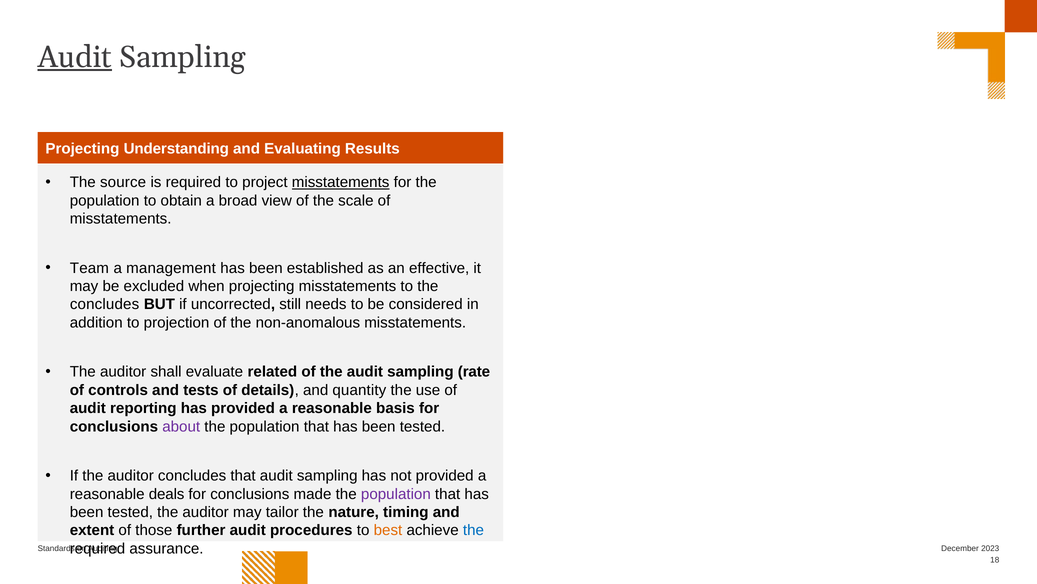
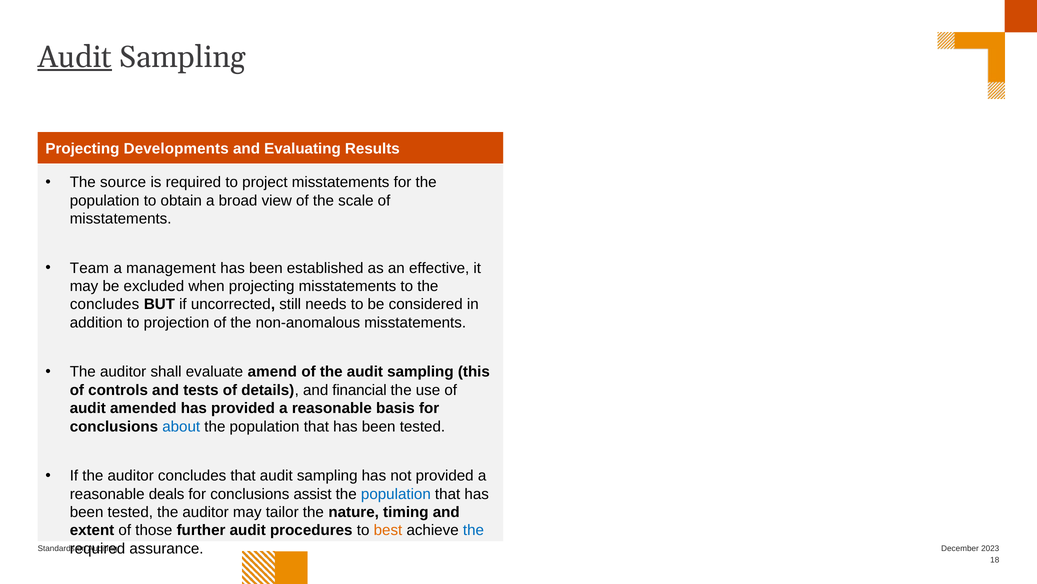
Understanding: Understanding -> Developments
misstatements at (341, 182) underline: present -> none
related: related -> amend
rate: rate -> this
quantity: quantity -> financial
reporting: reporting -> amended
about colour: purple -> blue
made: made -> assist
population at (396, 493) colour: purple -> blue
